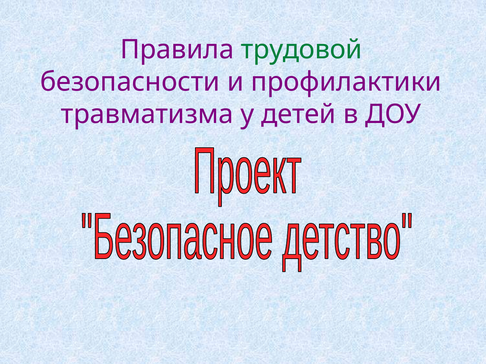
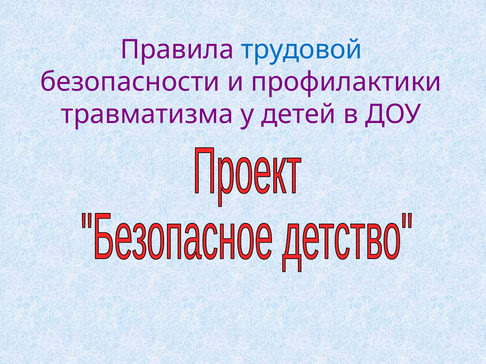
трудовой colour: green -> blue
